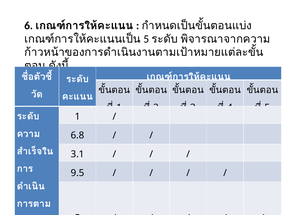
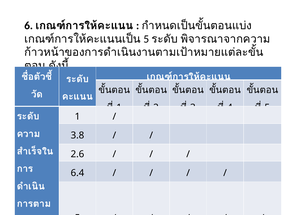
6.8: 6.8 -> 3.8
3.1: 3.1 -> 2.6
9.5: 9.5 -> 6.4
